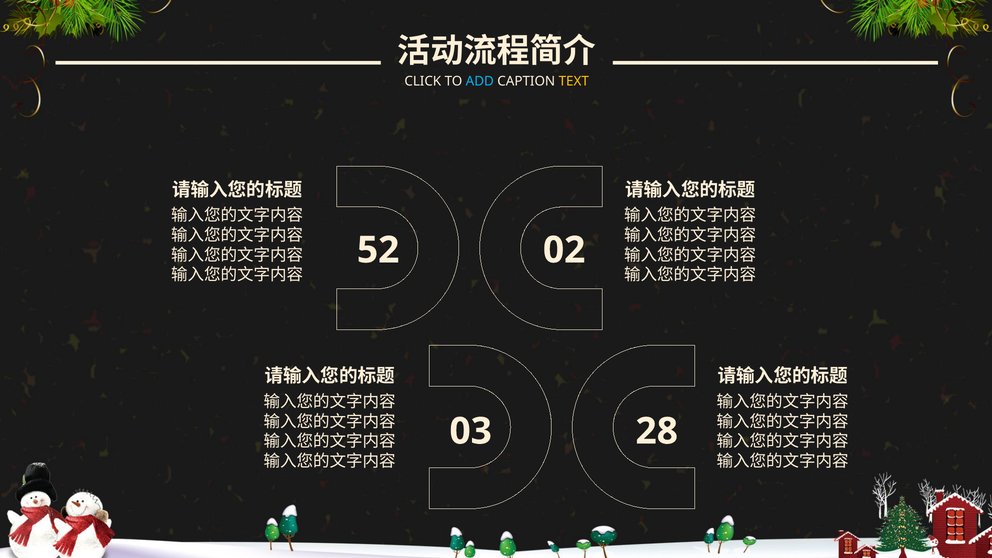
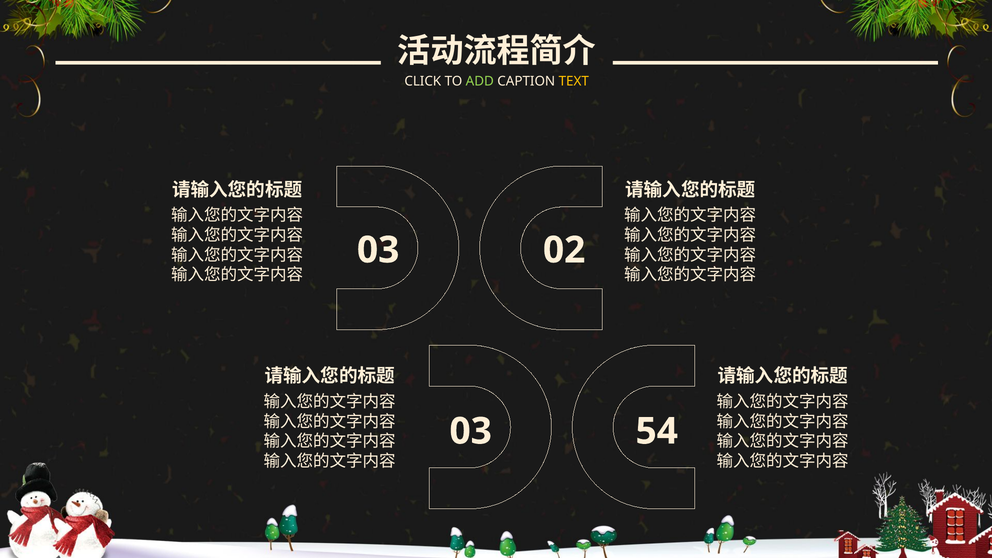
ADD colour: light blue -> light green
52 at (378, 250): 52 -> 03
28: 28 -> 54
